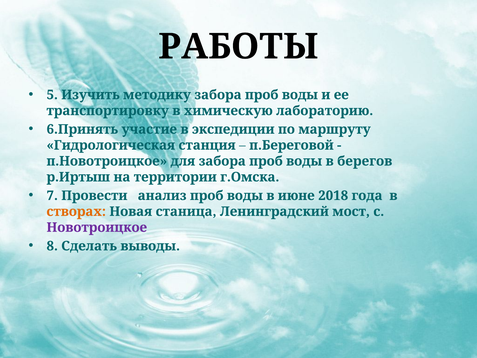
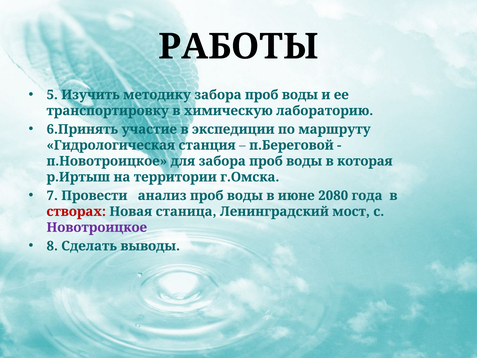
берегов: берегов -> которая
2018: 2018 -> 2080
створах colour: orange -> red
